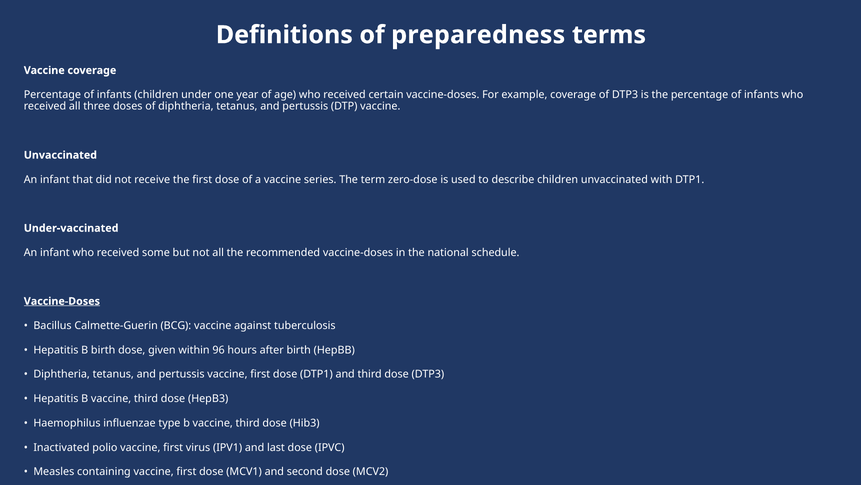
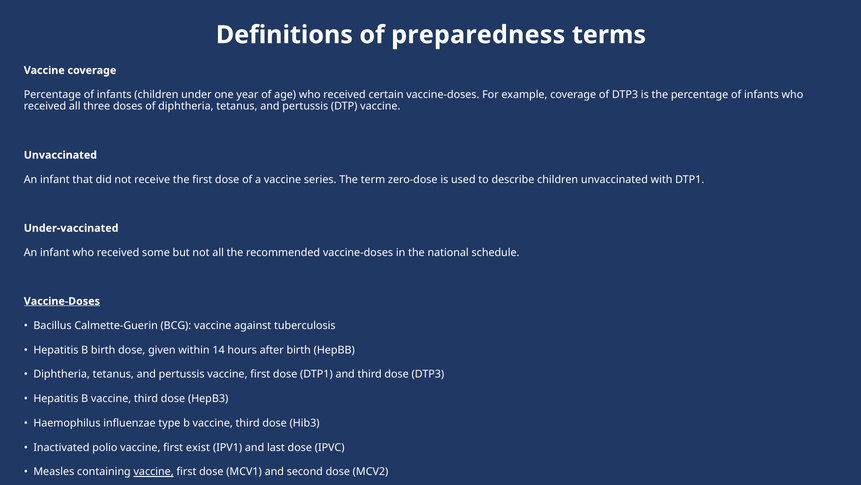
96: 96 -> 14
virus: virus -> exist
vaccine at (154, 471) underline: none -> present
